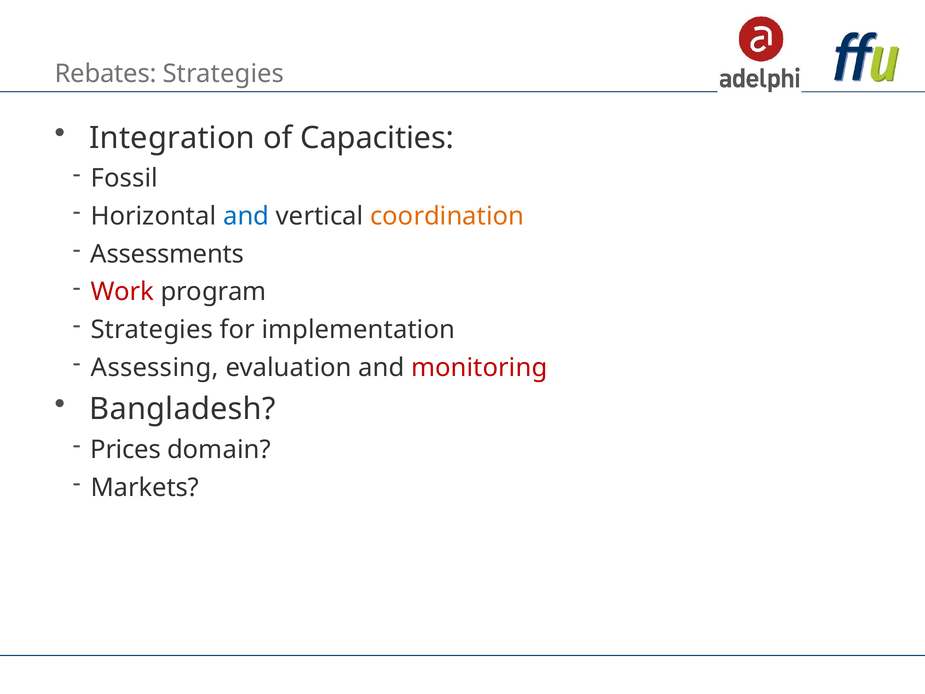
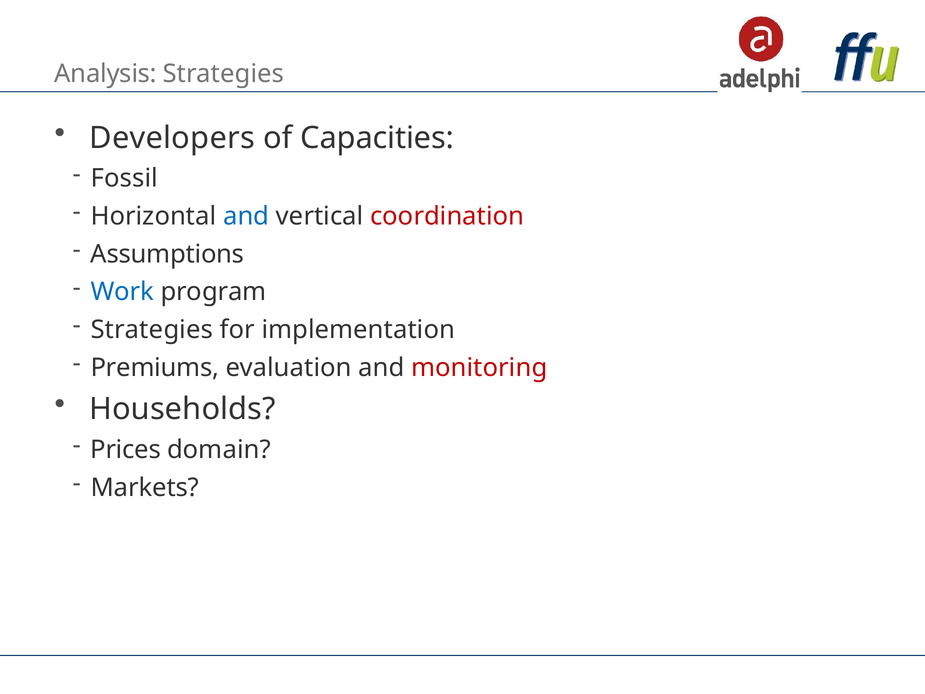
Rebates: Rebates -> Analysis
Integration: Integration -> Developers
coordination colour: orange -> red
Assessments: Assessments -> Assumptions
Work colour: red -> blue
Assessing: Assessing -> Premiums
Bangladesh: Bangladesh -> Households
